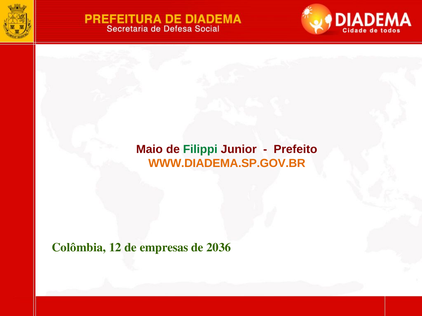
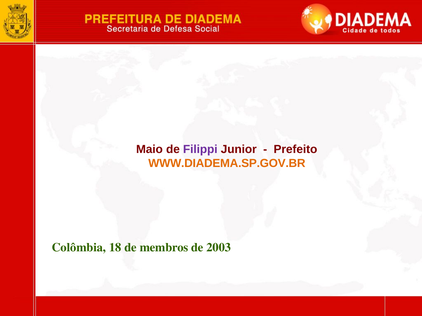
Filippi colour: green -> purple
12: 12 -> 18
empresas: empresas -> membros
2036: 2036 -> 2003
